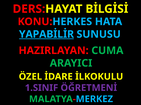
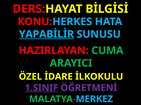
1.SINIF underline: none -> present
